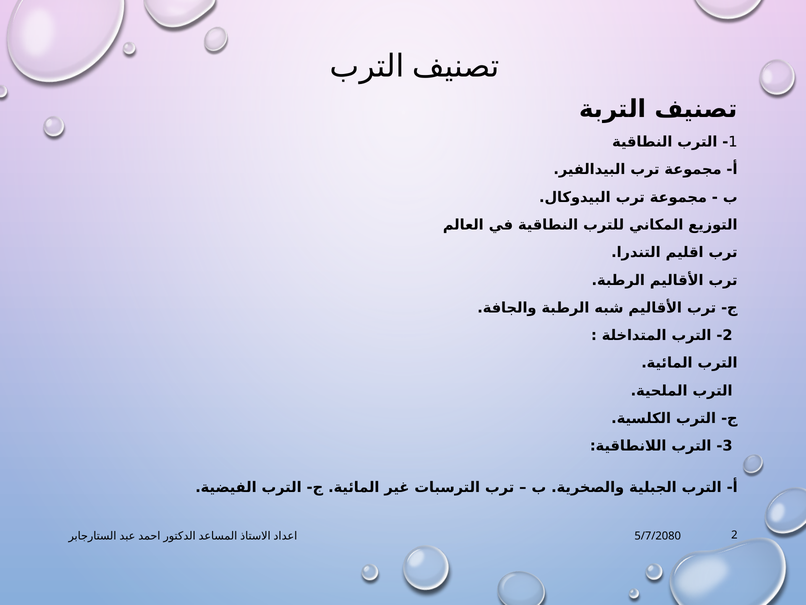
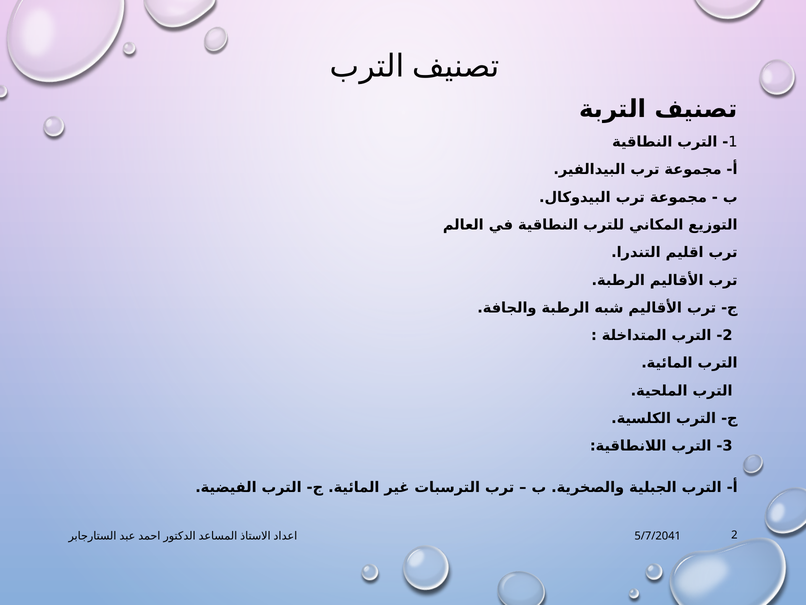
5/7/2080: 5/7/2080 -> 5/7/2041
